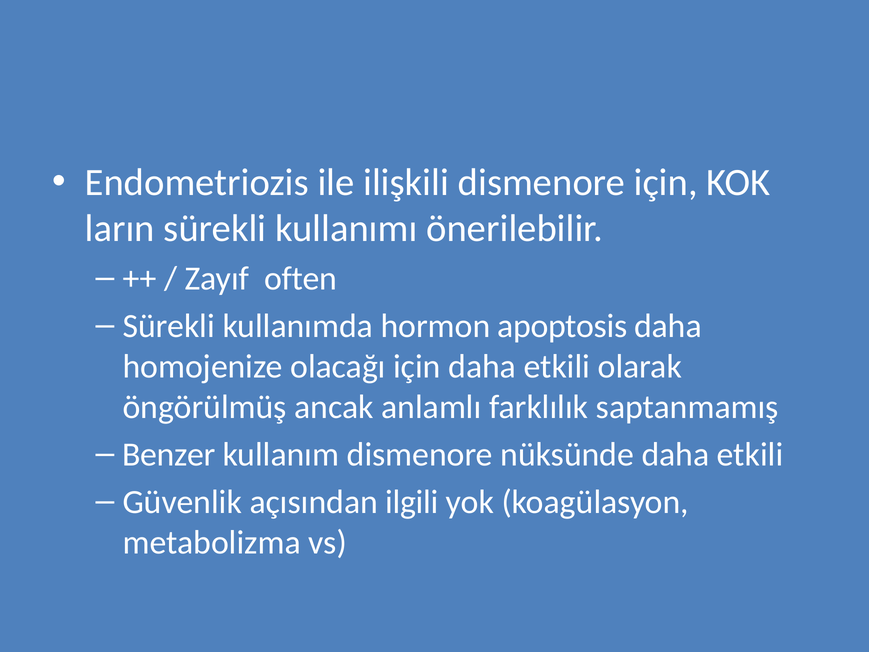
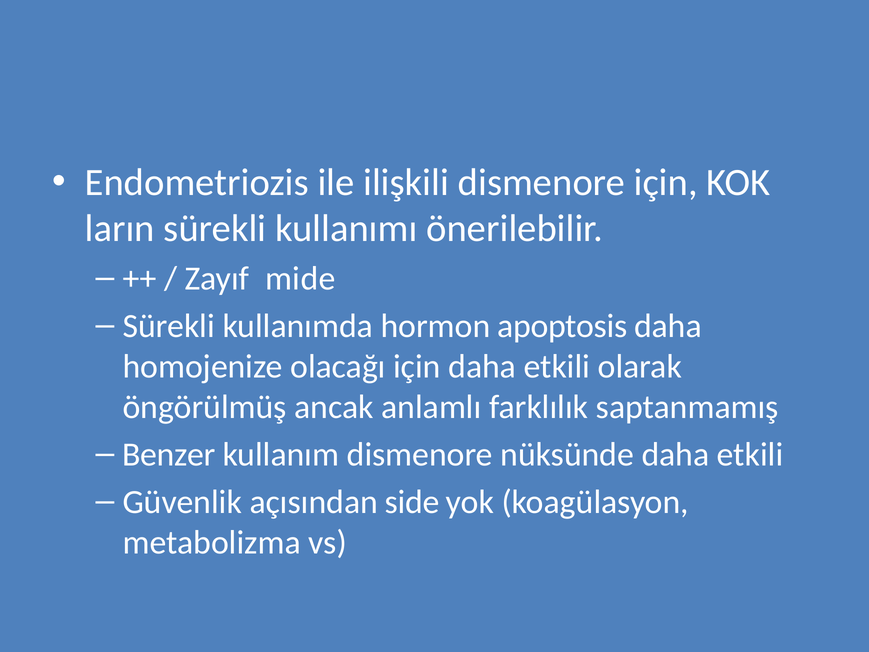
often: often -> mide
ilgili: ilgili -> side
